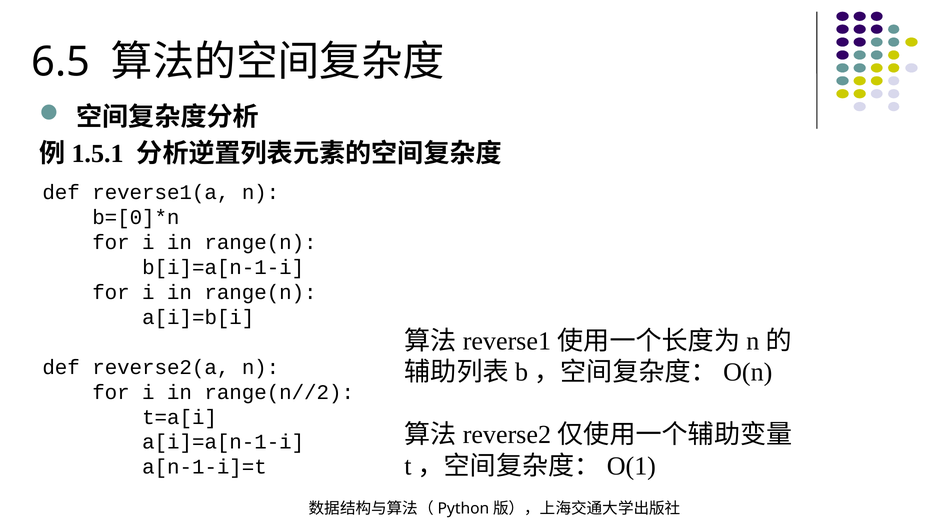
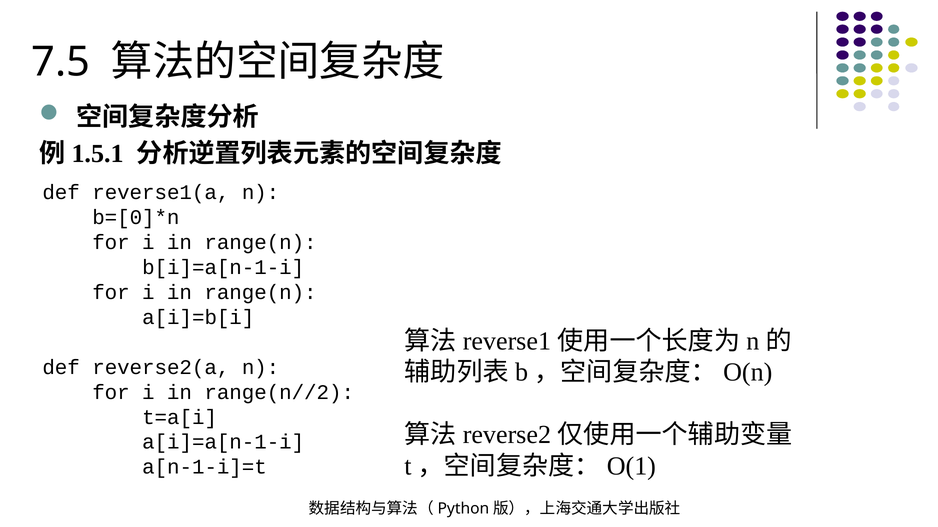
6.5: 6.5 -> 7.5
